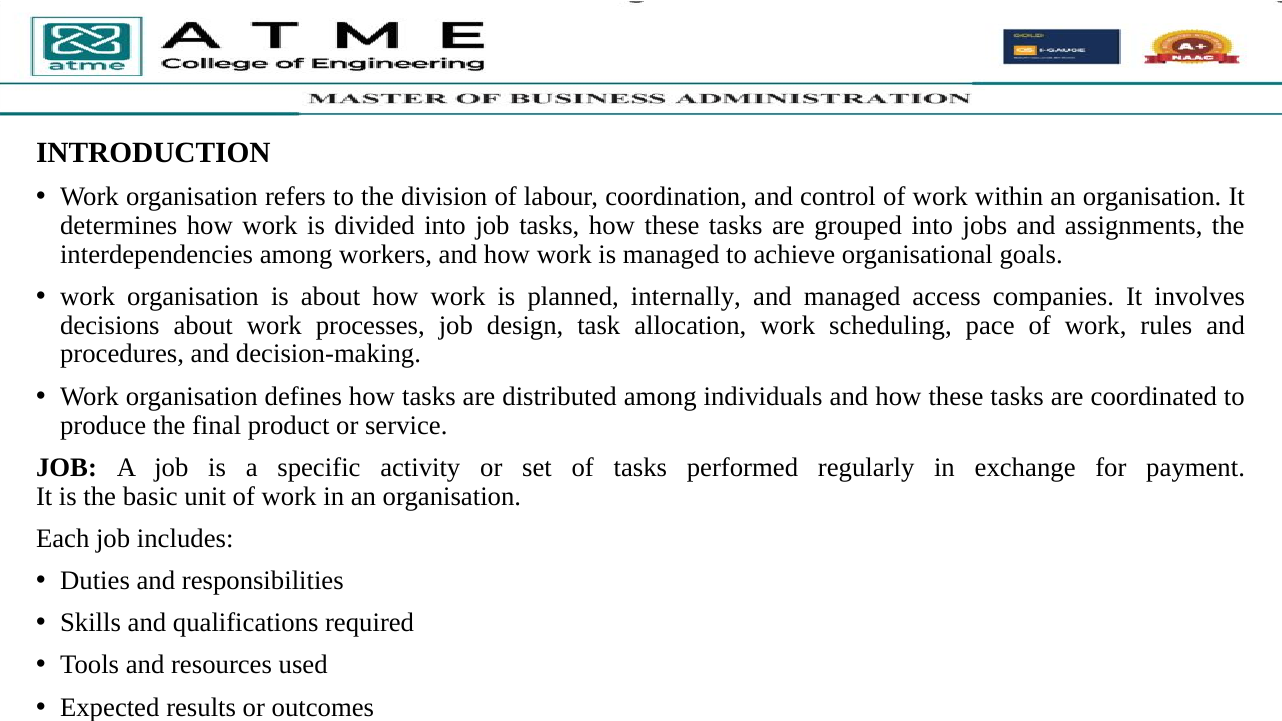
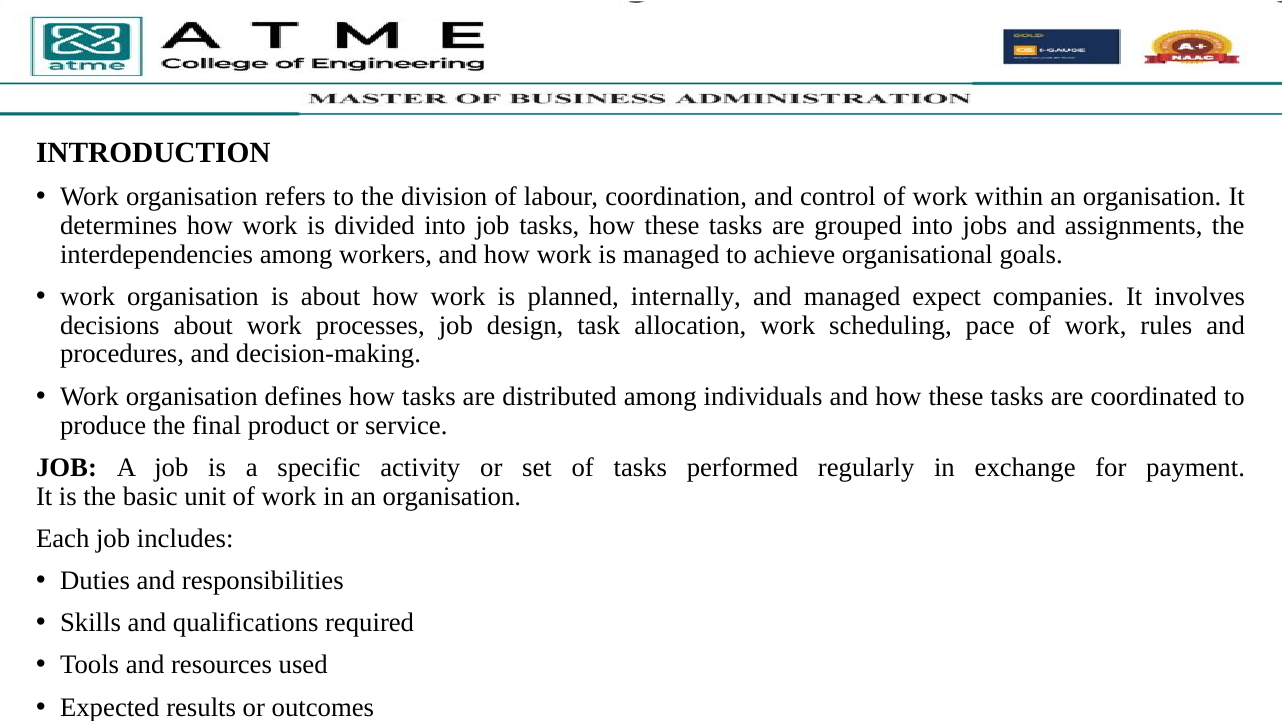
access: access -> expect
